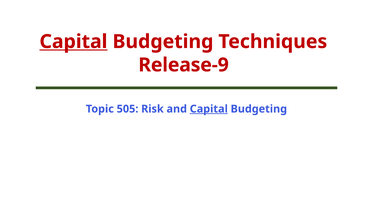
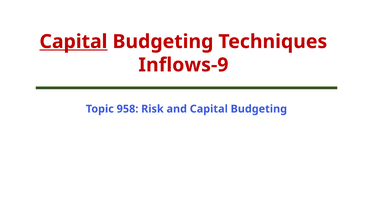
Release-9: Release-9 -> Inflows-9
505: 505 -> 958
Capital at (209, 109) underline: present -> none
